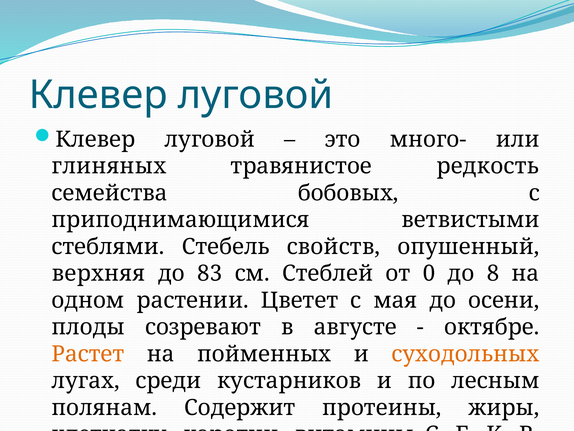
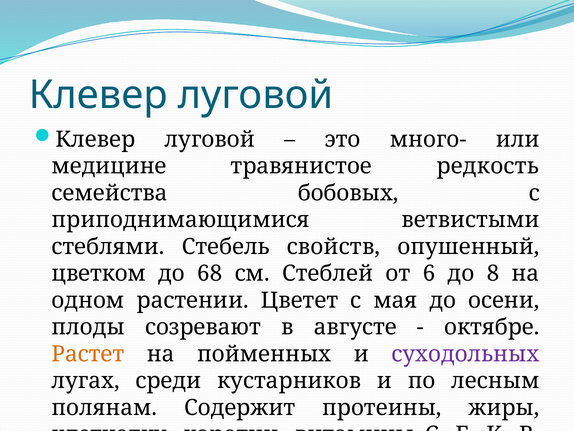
глиняных: глиняных -> медицине
верхняя: верхняя -> цветком
83: 83 -> 68
0: 0 -> 6
суходольных colour: orange -> purple
